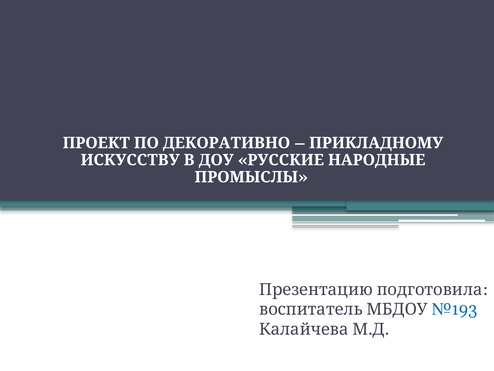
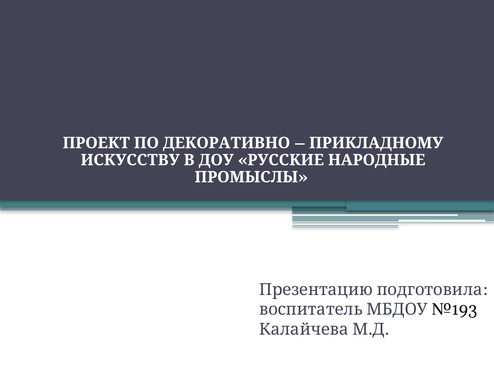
№193 colour: blue -> black
